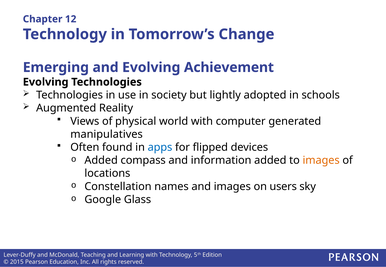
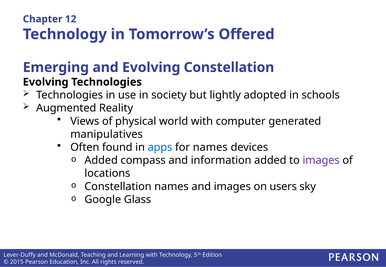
Change: Change -> Offered
Evolving Achievement: Achievement -> Constellation
for flipped: flipped -> names
images at (321, 160) colour: orange -> purple
